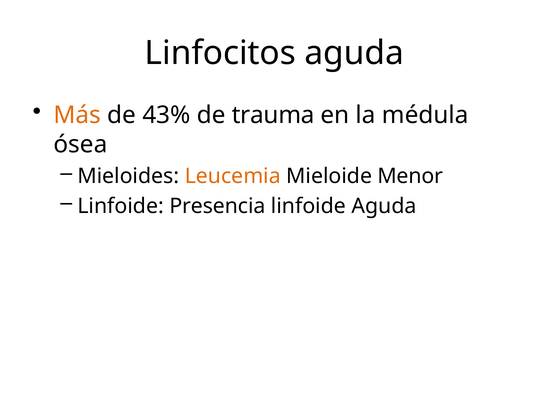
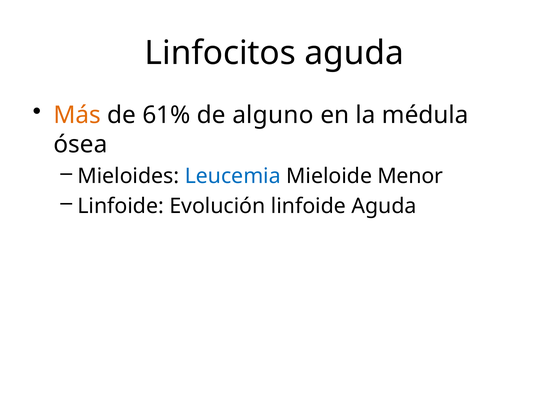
43%: 43% -> 61%
trauma: trauma -> alguno
Leucemia colour: orange -> blue
Presencia: Presencia -> Evolución
